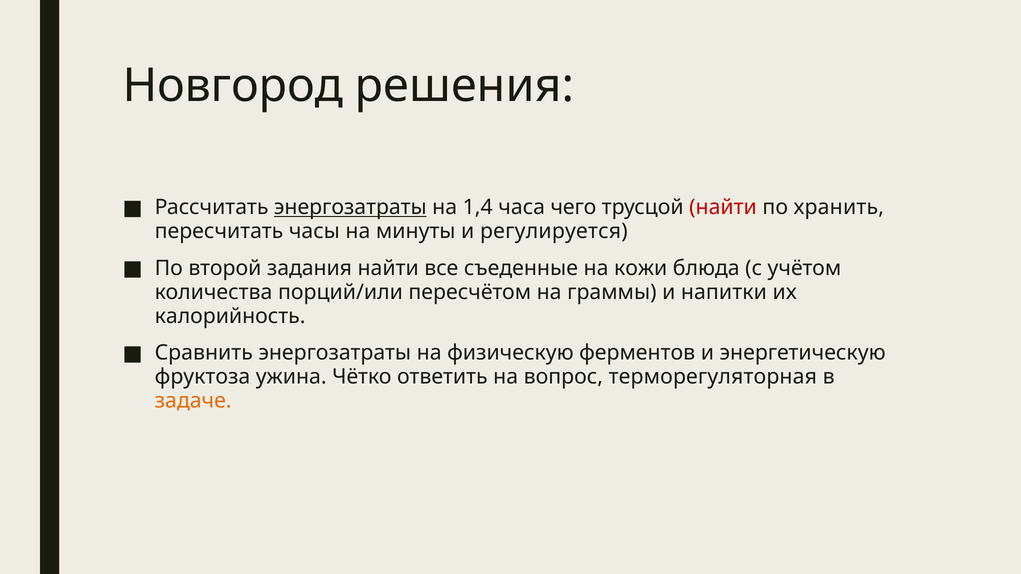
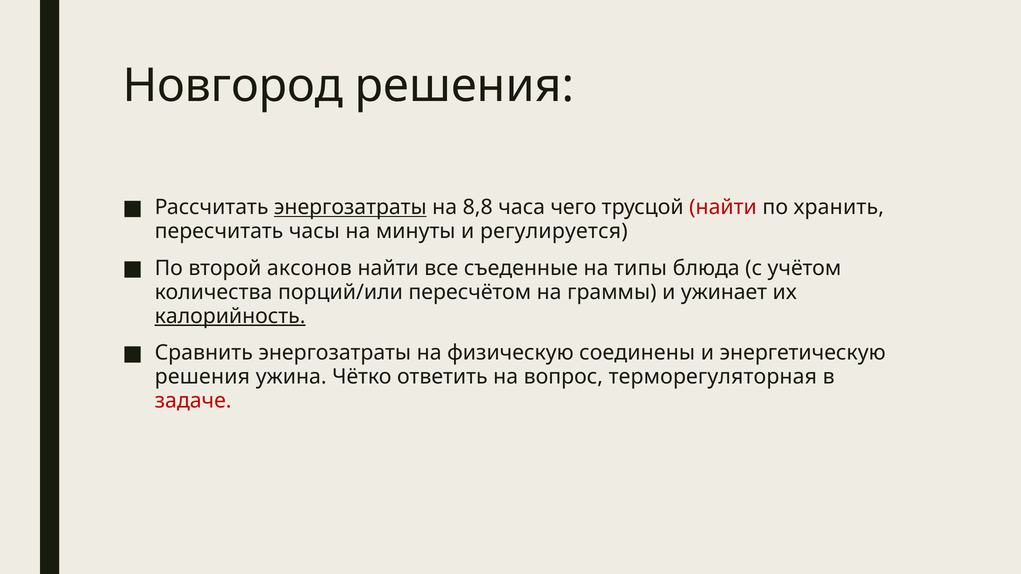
1,4: 1,4 -> 8,8
задания: задания -> аксонов
кожи: кожи -> типы
напитки: напитки -> ужинает
калорийность underline: none -> present
ферментов: ферментов -> соединены
фруктоза at (202, 377): фруктоза -> решения
задаче colour: orange -> red
